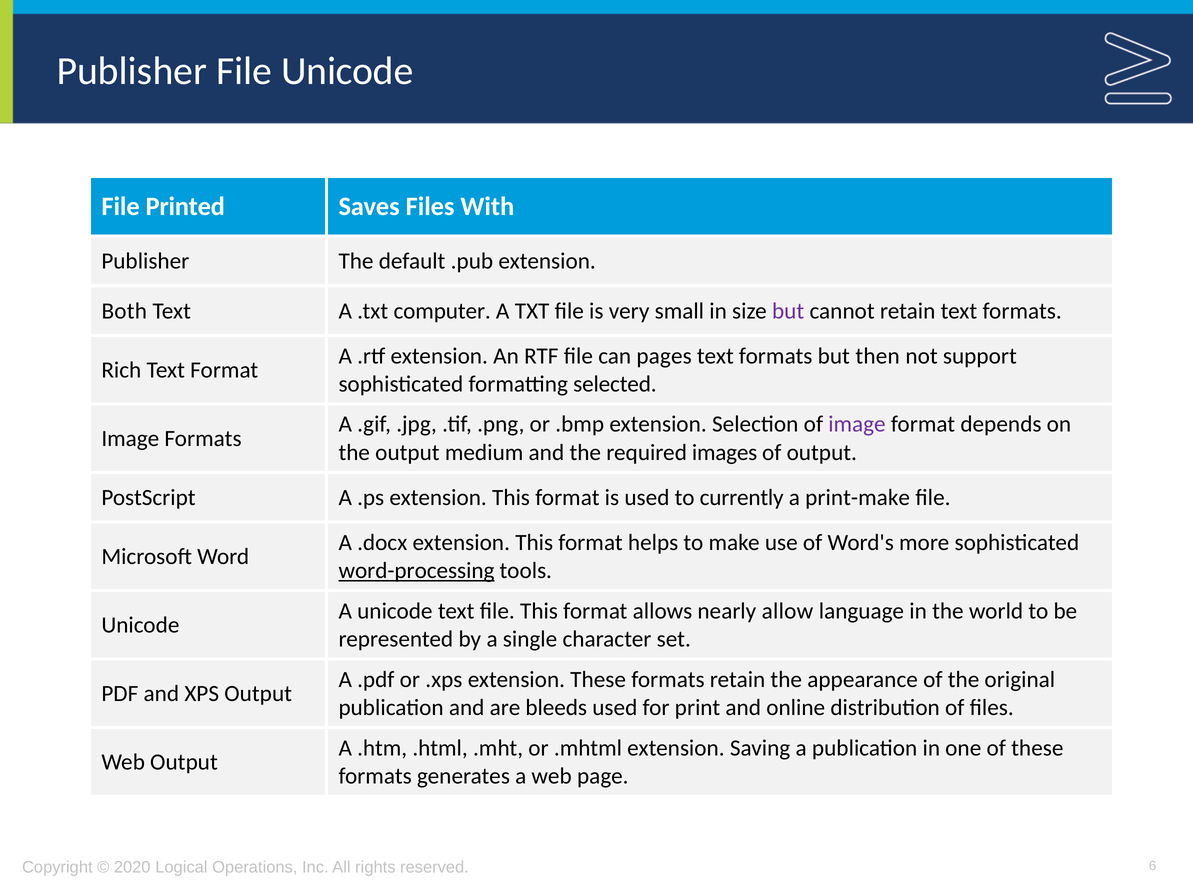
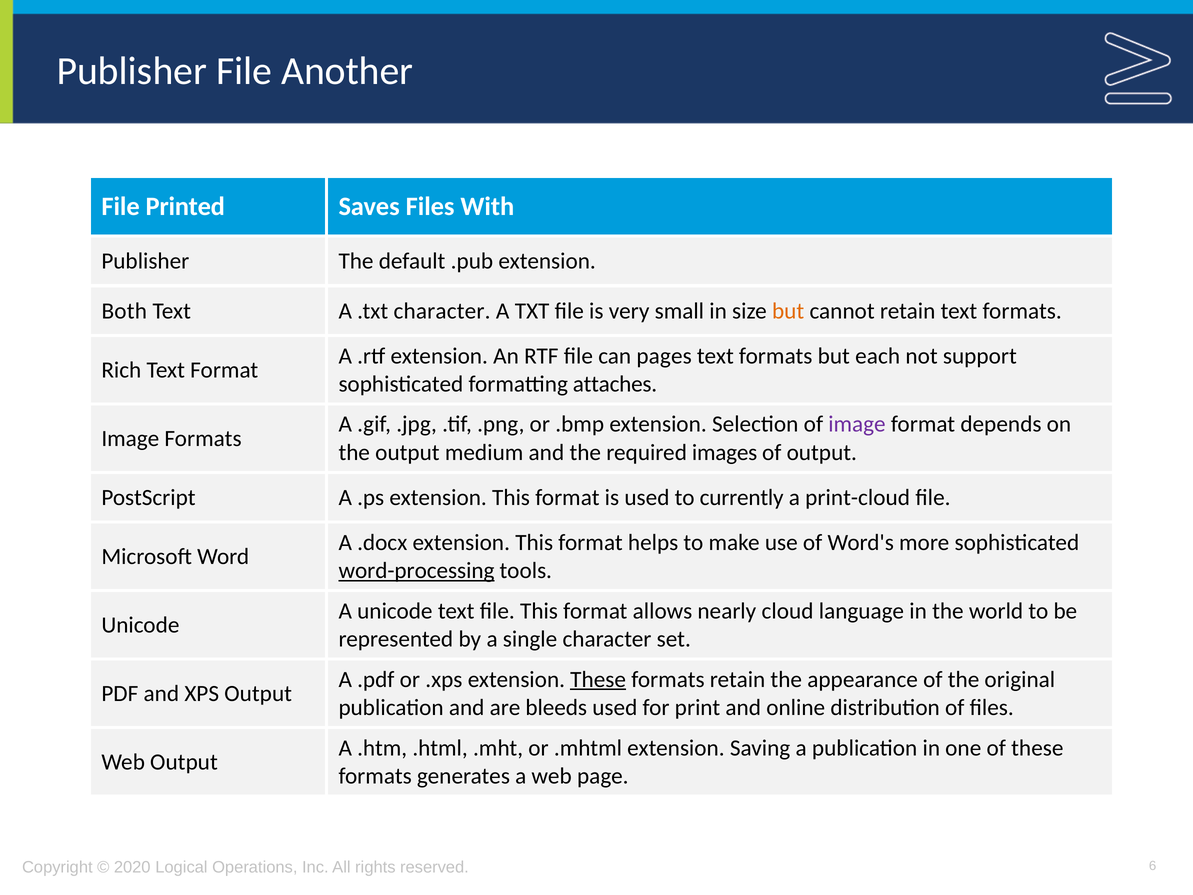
File Unicode: Unicode -> Another
.txt computer: computer -> character
but at (788, 311) colour: purple -> orange
then: then -> each
selected: selected -> attaches
print-make: print-make -> print-cloud
allow: allow -> cloud
These at (598, 679) underline: none -> present
